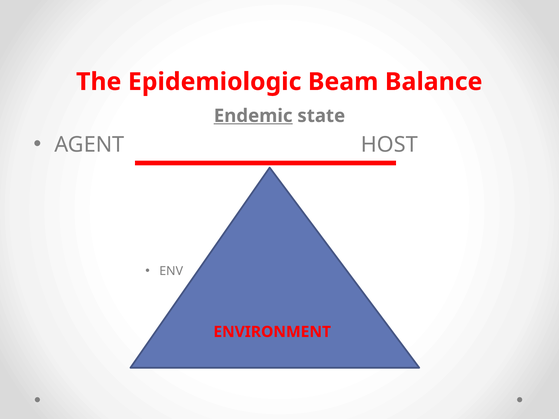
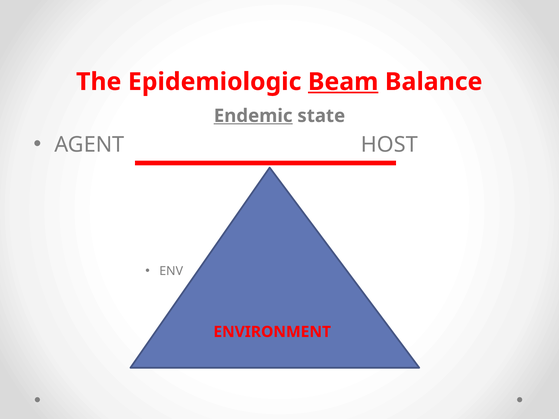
Beam underline: none -> present
